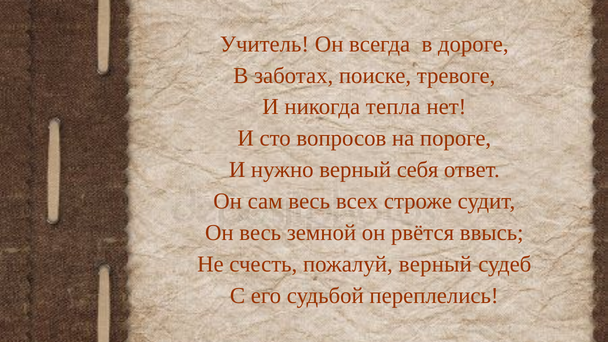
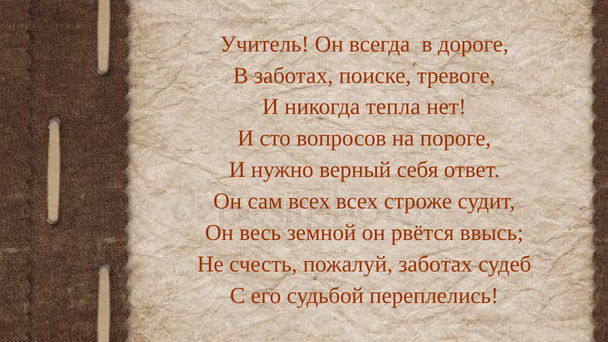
сам весь: весь -> всех
пожалуй верный: верный -> заботах
